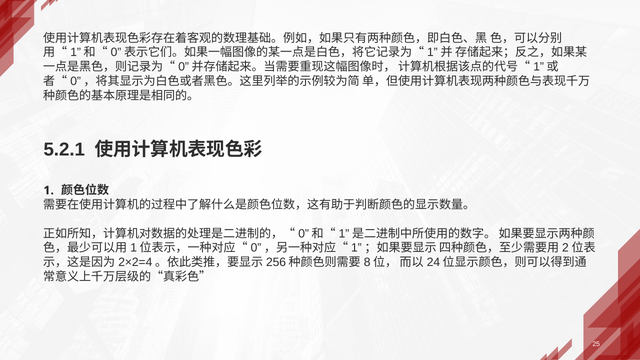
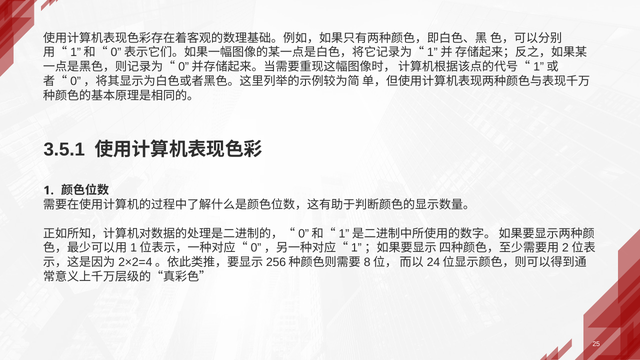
5.2.1: 5.2.1 -> 3.5.1
